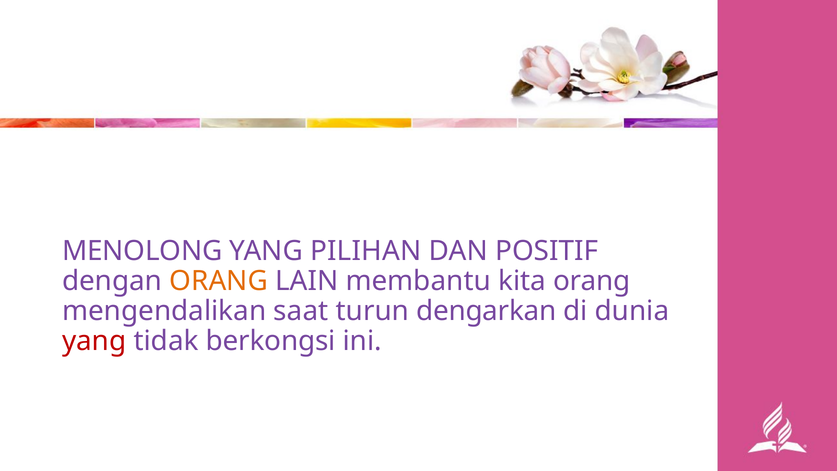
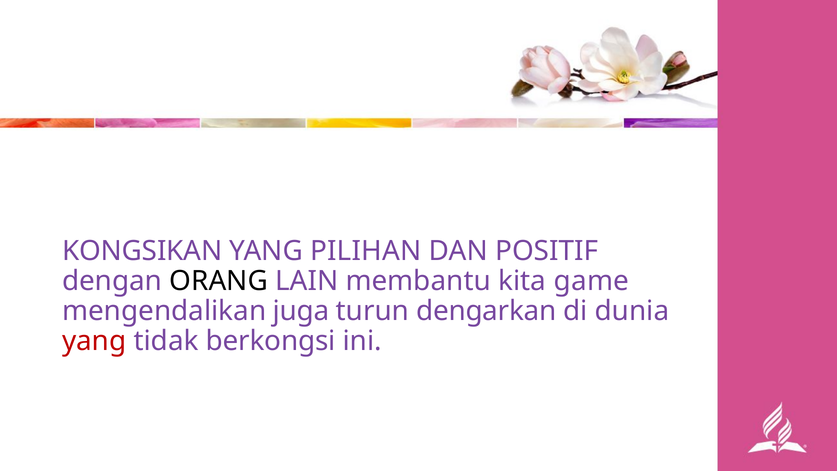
MENOLONG: MENOLONG -> KONGSIKAN
ORANG at (219, 281) colour: orange -> black
kita orang: orang -> game
saat: saat -> juga
